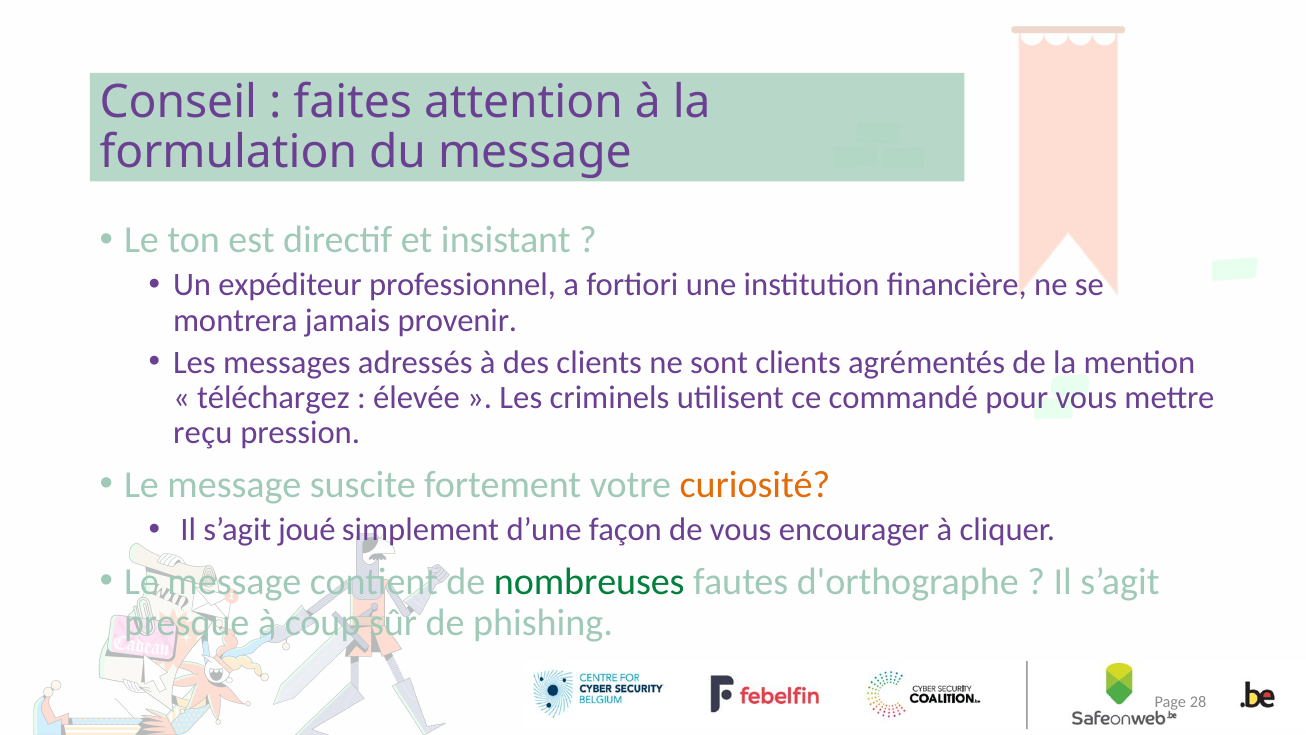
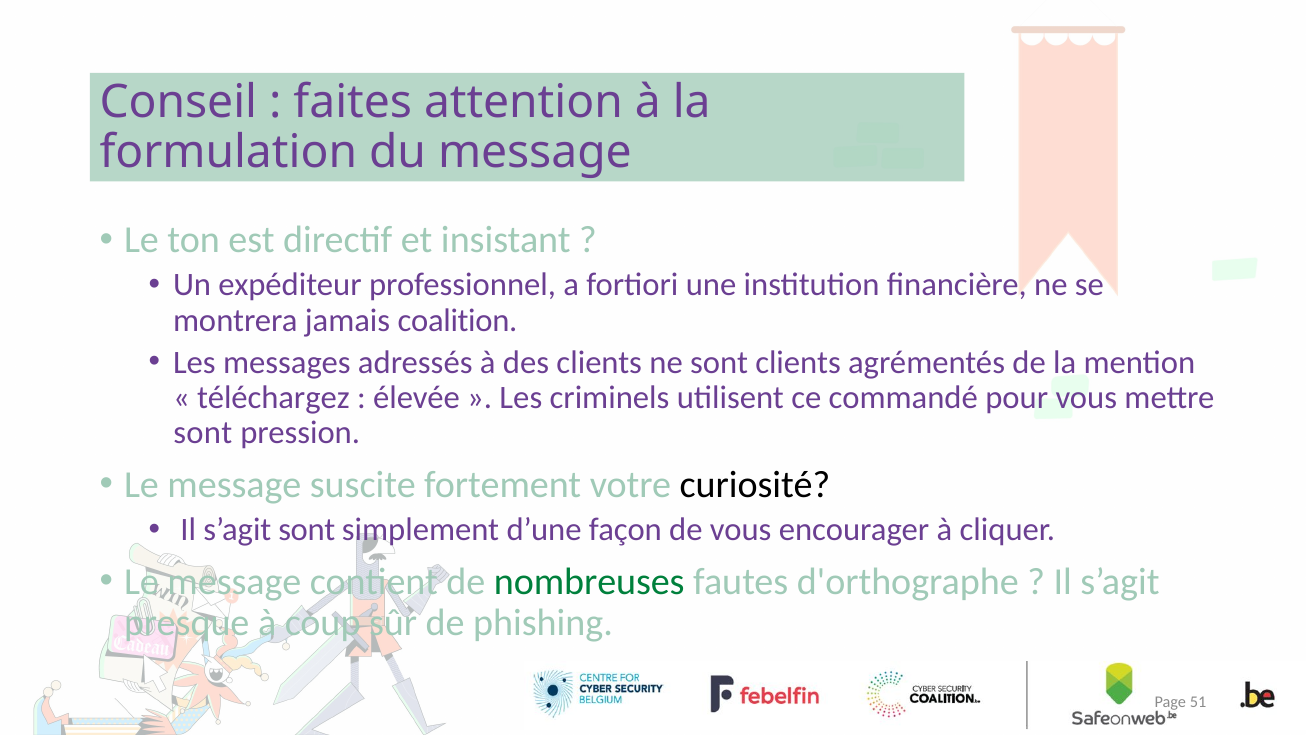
provenir: provenir -> coalition
reçu at (203, 433): reçu -> sont
curiosité colour: orange -> black
s’agit joué: joué -> sont
28: 28 -> 51
